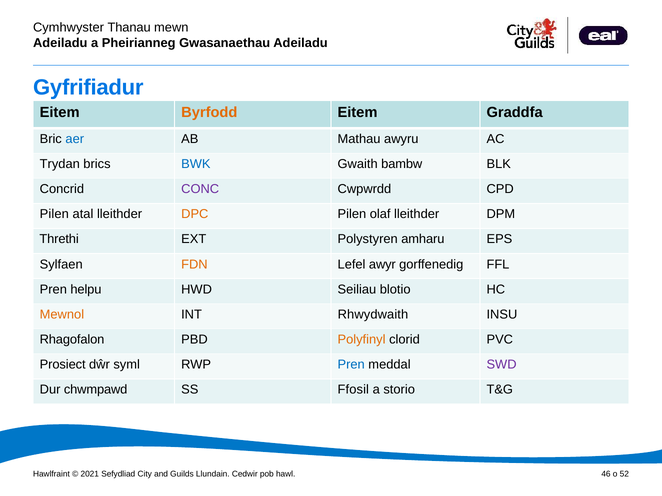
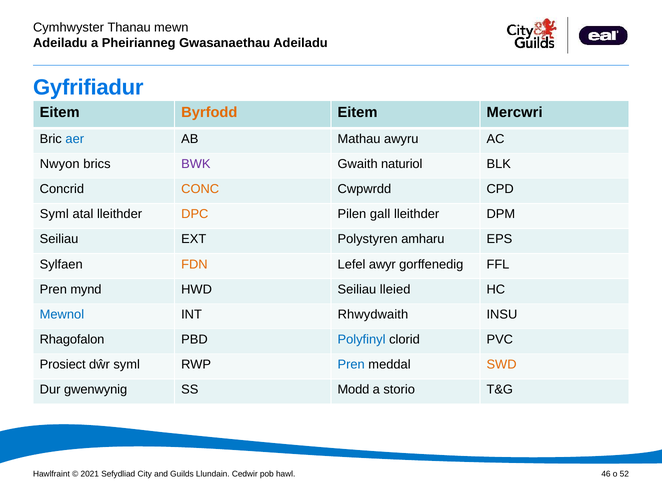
Graddfa: Graddfa -> Mercwri
Trydan: Trydan -> Nwyon
BWK colour: blue -> purple
bambw: bambw -> naturiol
CONC colour: purple -> orange
Pilen at (54, 214): Pilen -> Syml
olaf: olaf -> gall
Threthi at (59, 239): Threthi -> Seiliau
helpu: helpu -> mynd
blotio: blotio -> lleied
Mewnol colour: orange -> blue
Polyfinyl colour: orange -> blue
SWD colour: purple -> orange
chwmpawd: chwmpawd -> gwenwynig
Ffosil: Ffosil -> Modd
